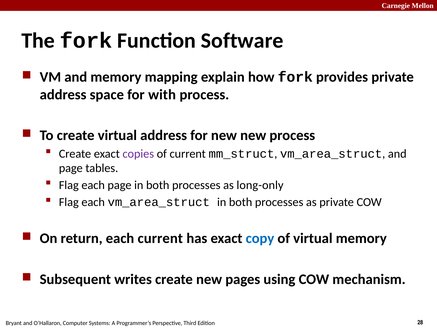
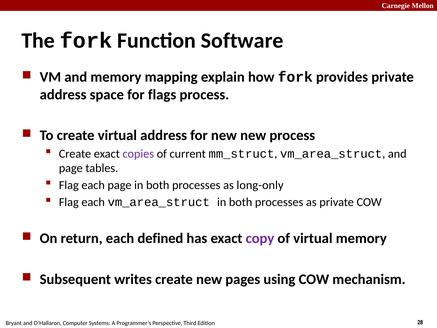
with: with -> flags
each current: current -> defined
copy colour: blue -> purple
